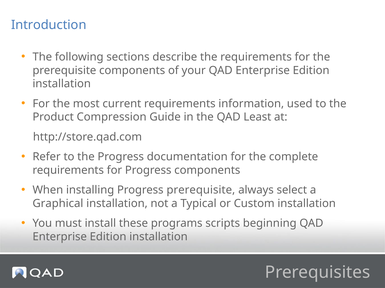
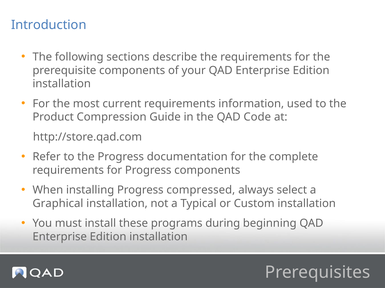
Least: Least -> Code
Progress prerequisite: prerequisite -> compressed
scripts: scripts -> during
